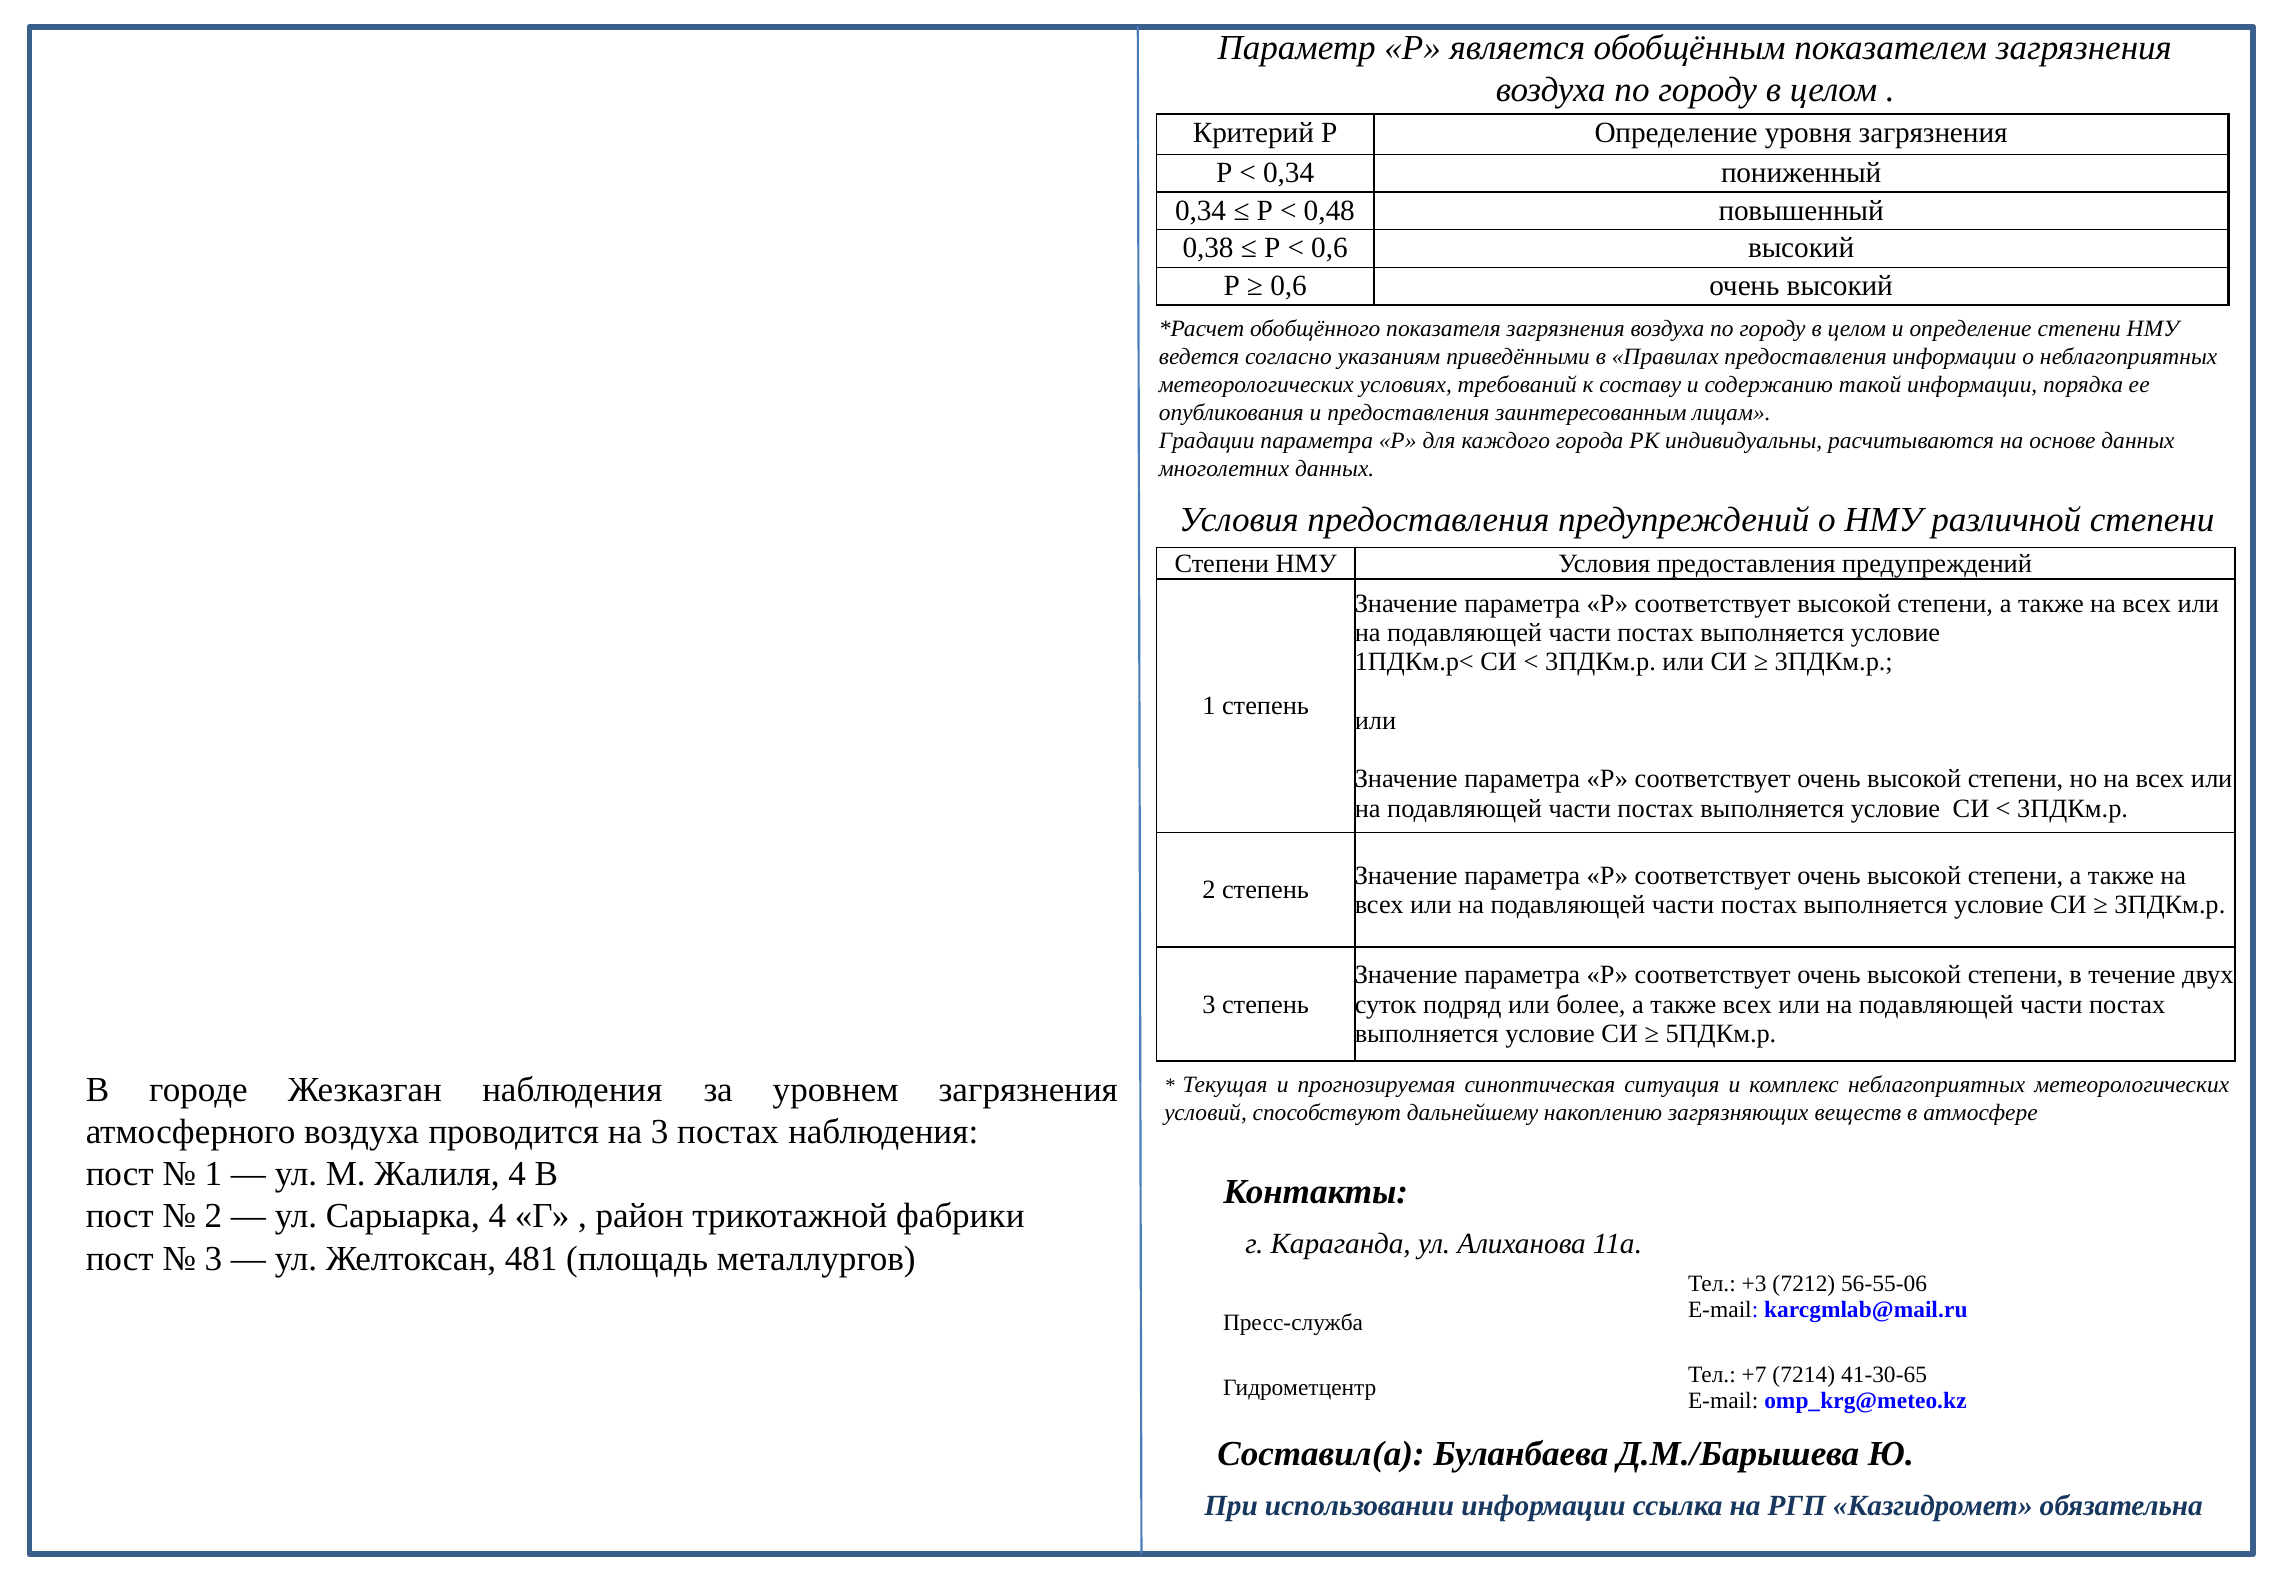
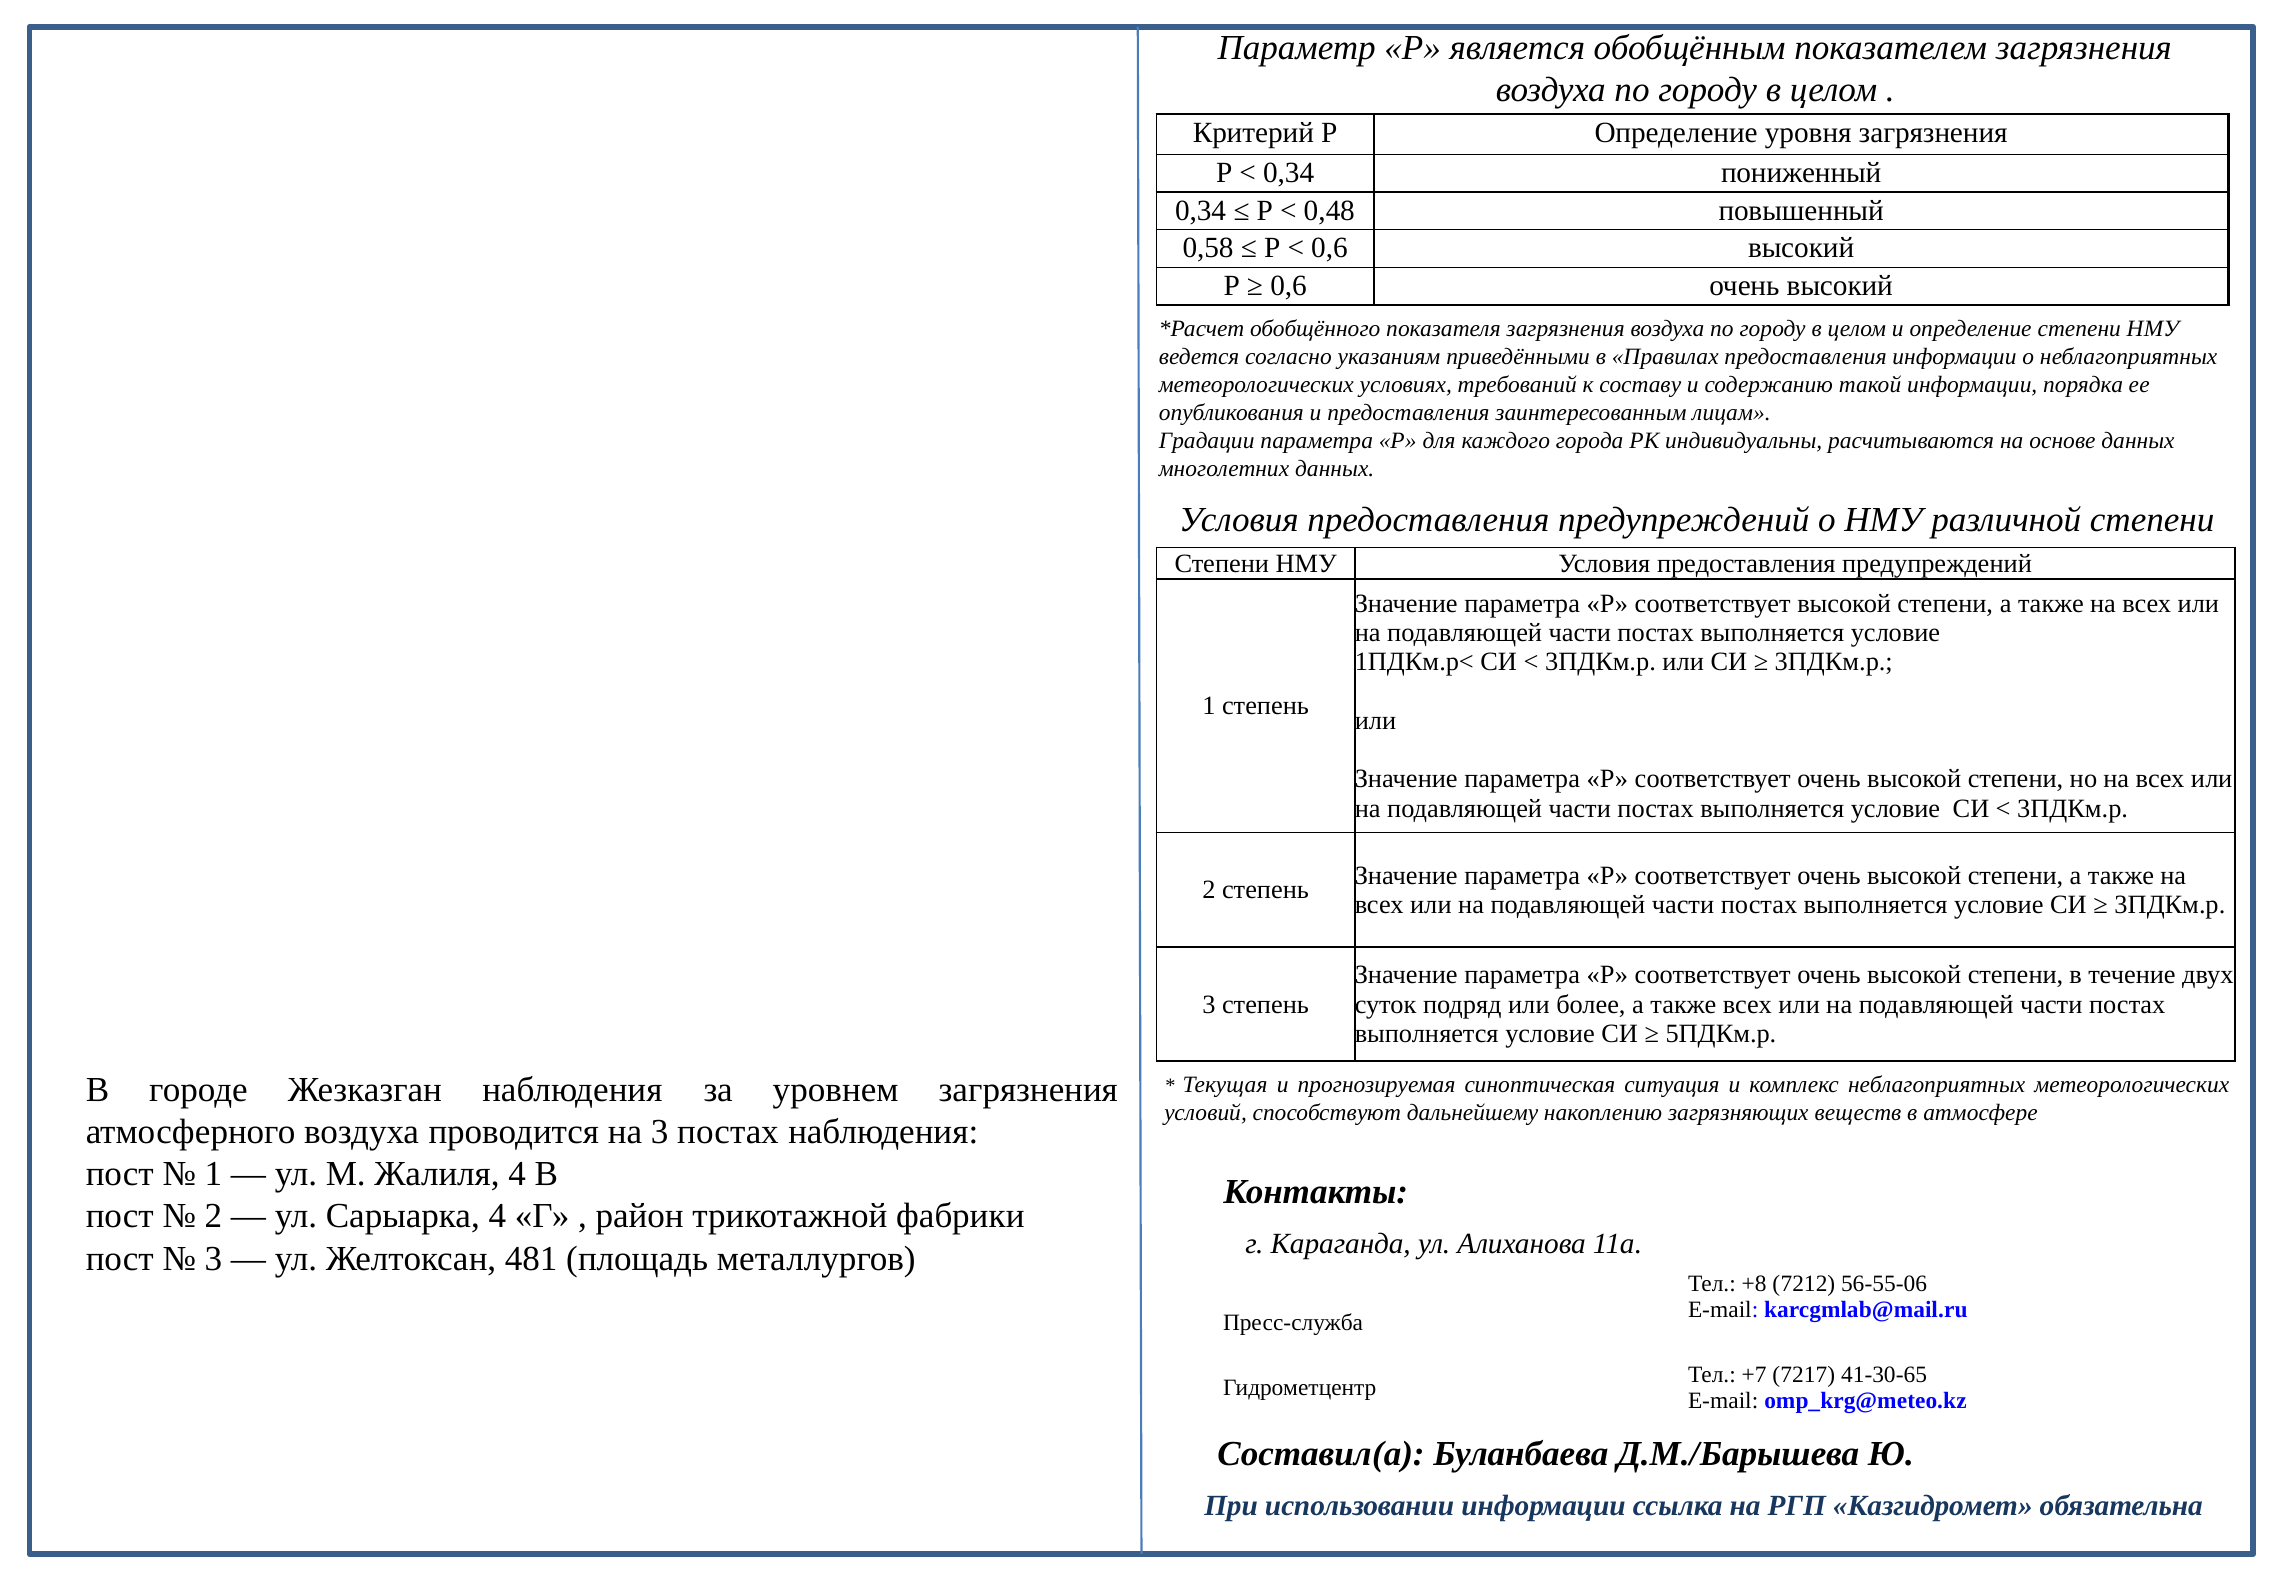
0,38: 0,38 -> 0,58
+3: +3 -> +8
7214: 7214 -> 7217
